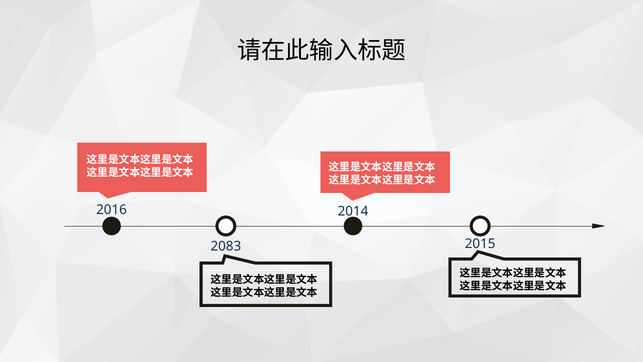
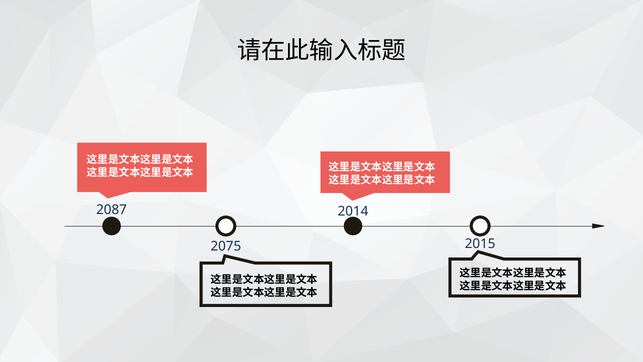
2016: 2016 -> 2087
2083: 2083 -> 2075
